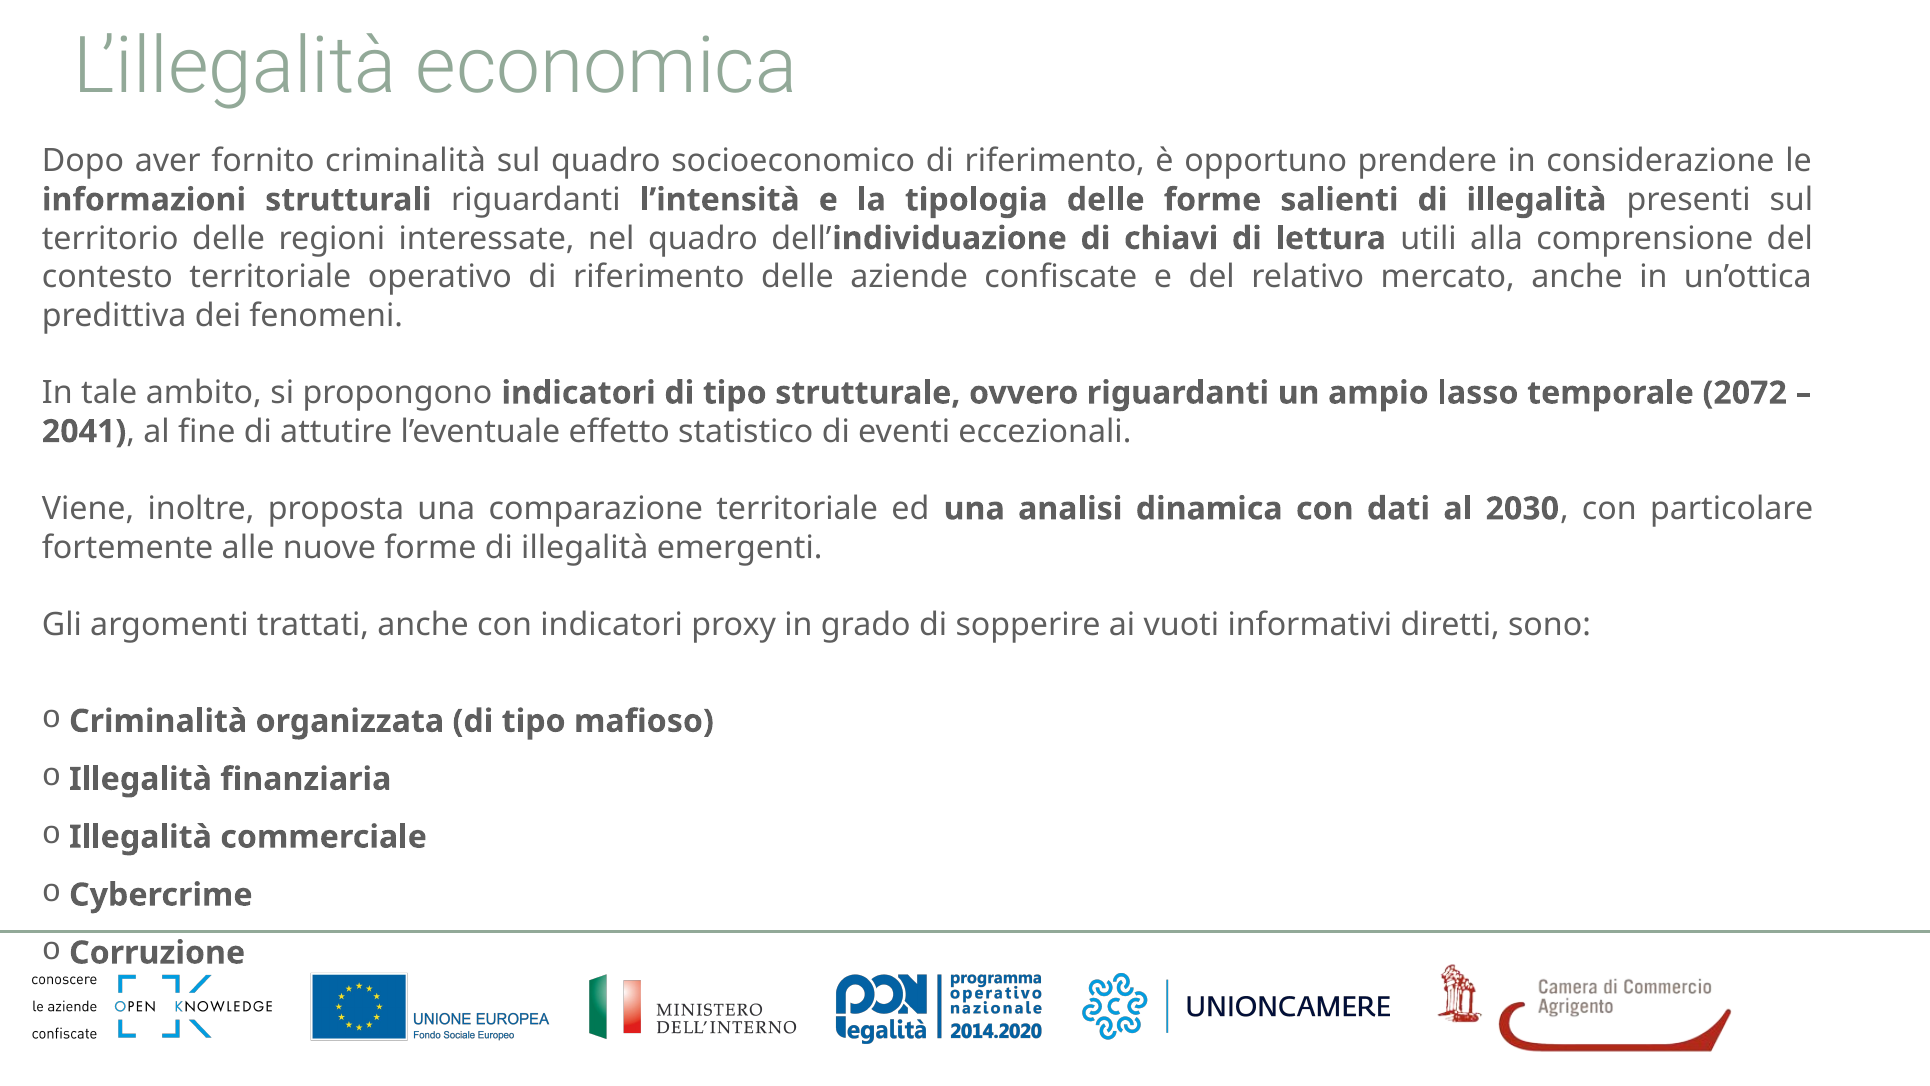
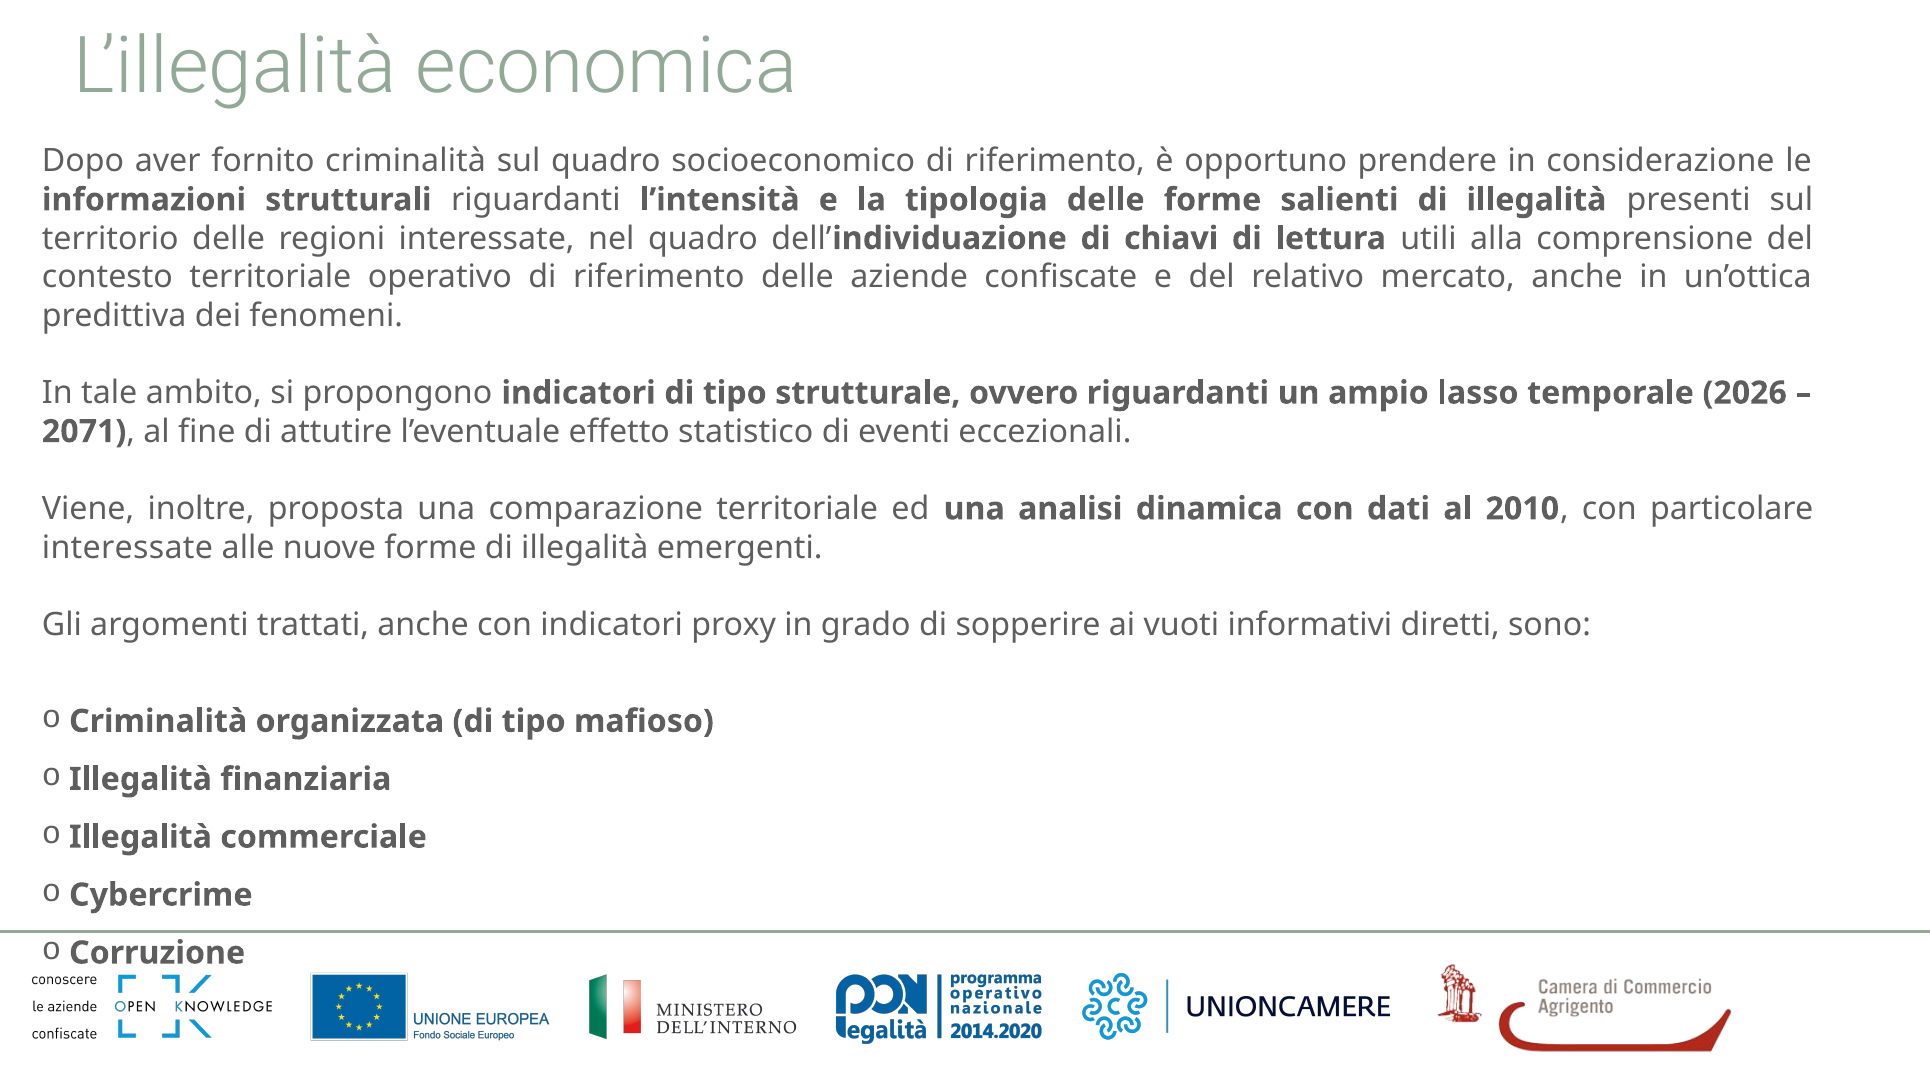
2072: 2072 -> 2026
2041: 2041 -> 2071
2030: 2030 -> 2010
fortemente at (128, 547): fortemente -> interessate
